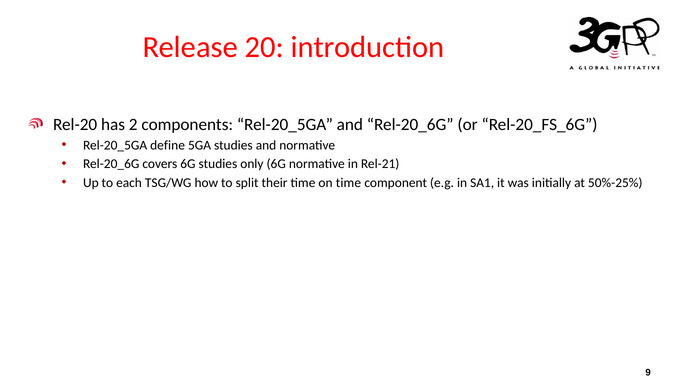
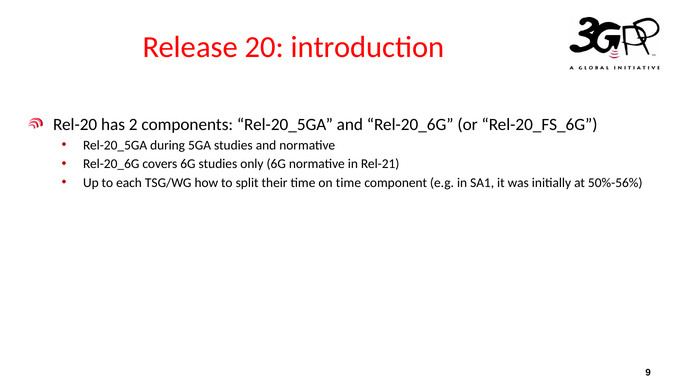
define: define -> during
50%-25%: 50%-25% -> 50%-56%
